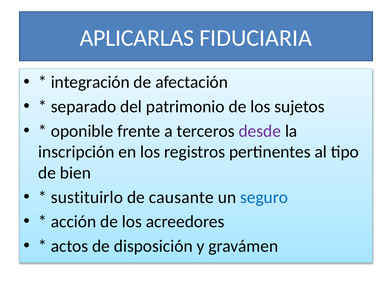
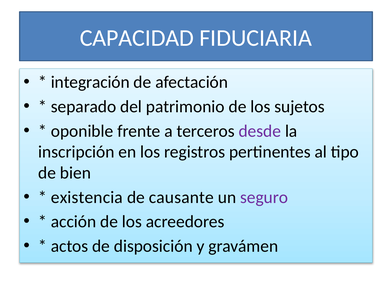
APLICARLAS: APLICARLAS -> CAPACIDAD
sustituirlo: sustituirlo -> existencia
seguro colour: blue -> purple
